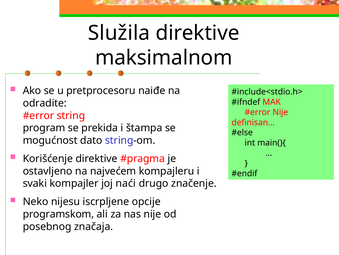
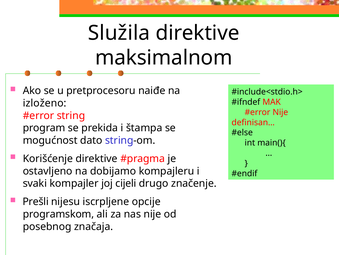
odradite: odradite -> izloženo
najvećem: najvećem -> dobijamo
naći: naći -> cijeli
Neko: Neko -> Prešli
